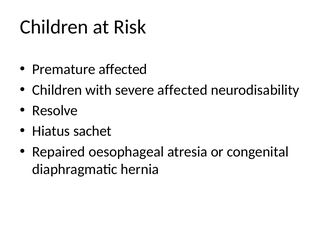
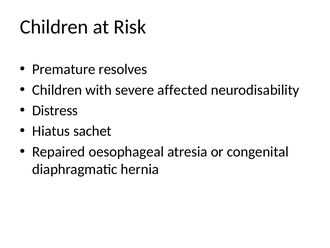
Premature affected: affected -> resolves
Resolve: Resolve -> Distress
